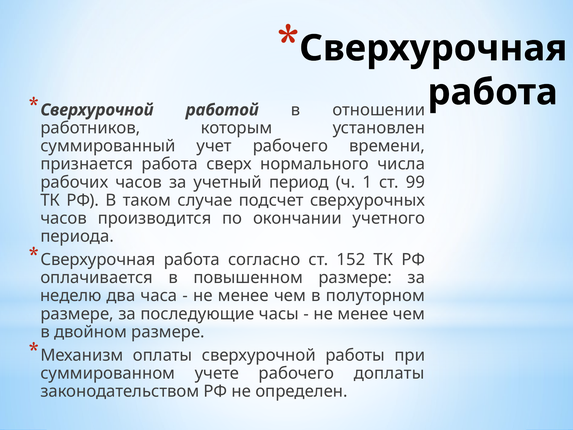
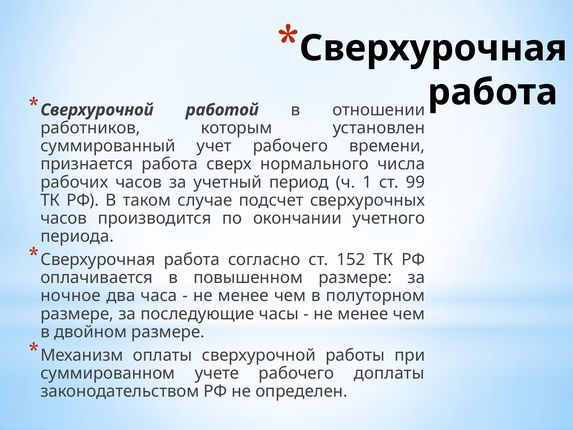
неделю: неделю -> ночное
